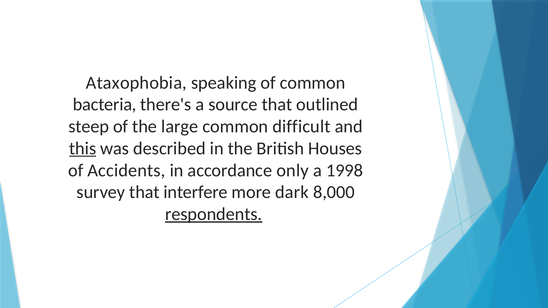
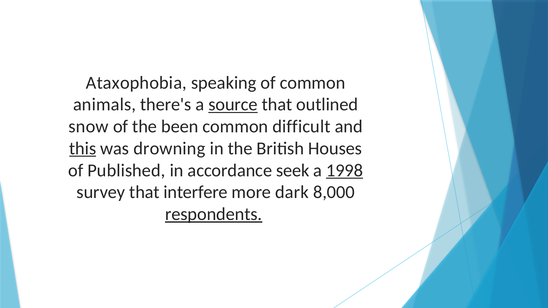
bacteria: bacteria -> animals
source underline: none -> present
steep: steep -> snow
large: large -> been
described: described -> drowning
Accidents: Accidents -> Published
only: only -> seek
1998 underline: none -> present
